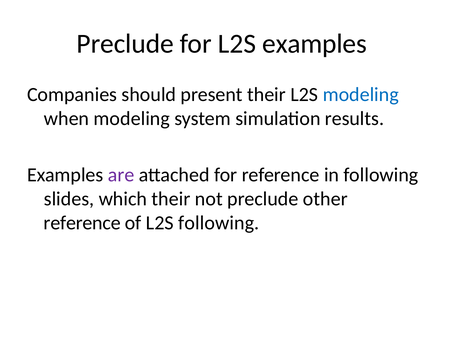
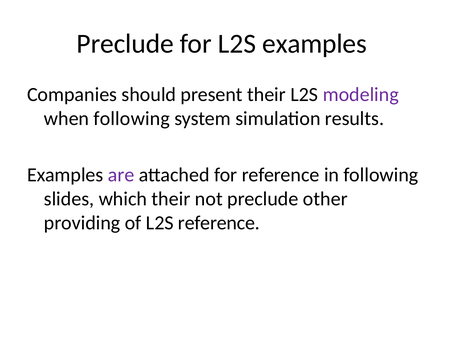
modeling at (361, 94) colour: blue -> purple
when modeling: modeling -> following
reference at (82, 223): reference -> providing
L2S following: following -> reference
